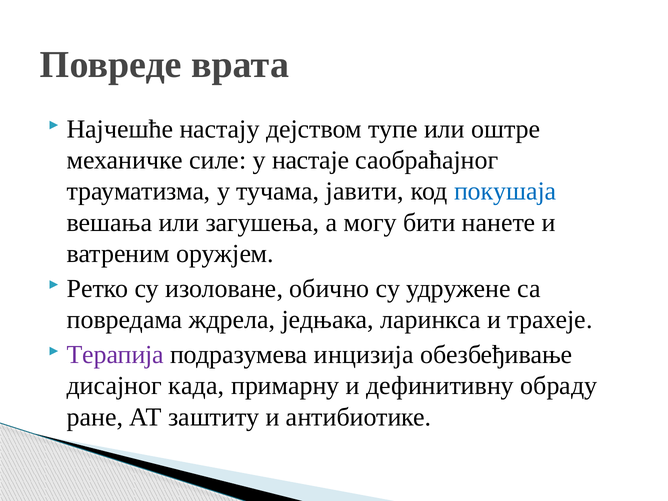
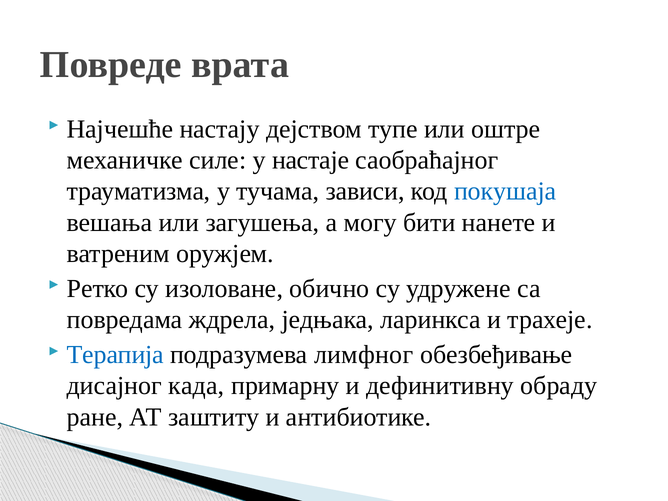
јавити: јавити -> зависи
Терапија colour: purple -> blue
инцизија: инцизија -> лимфног
